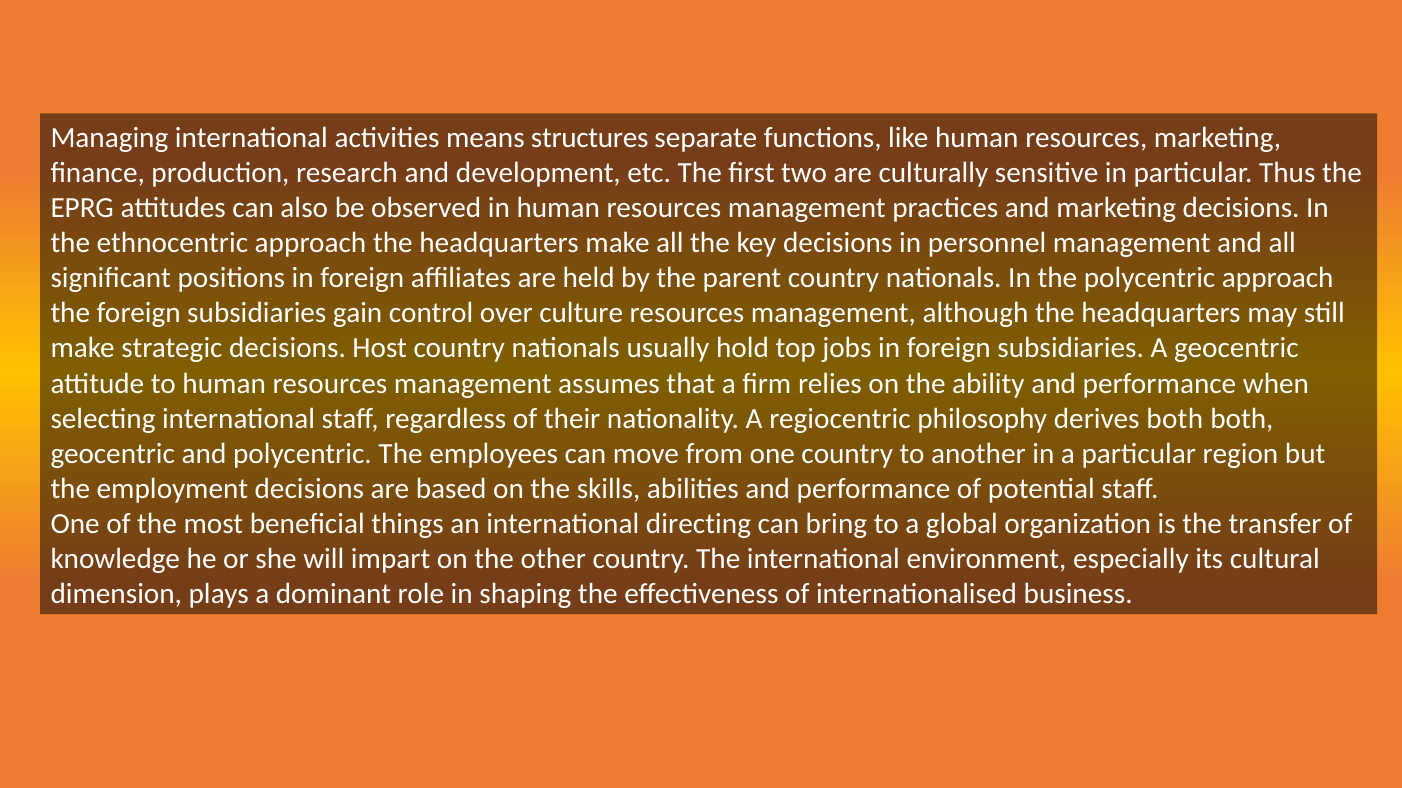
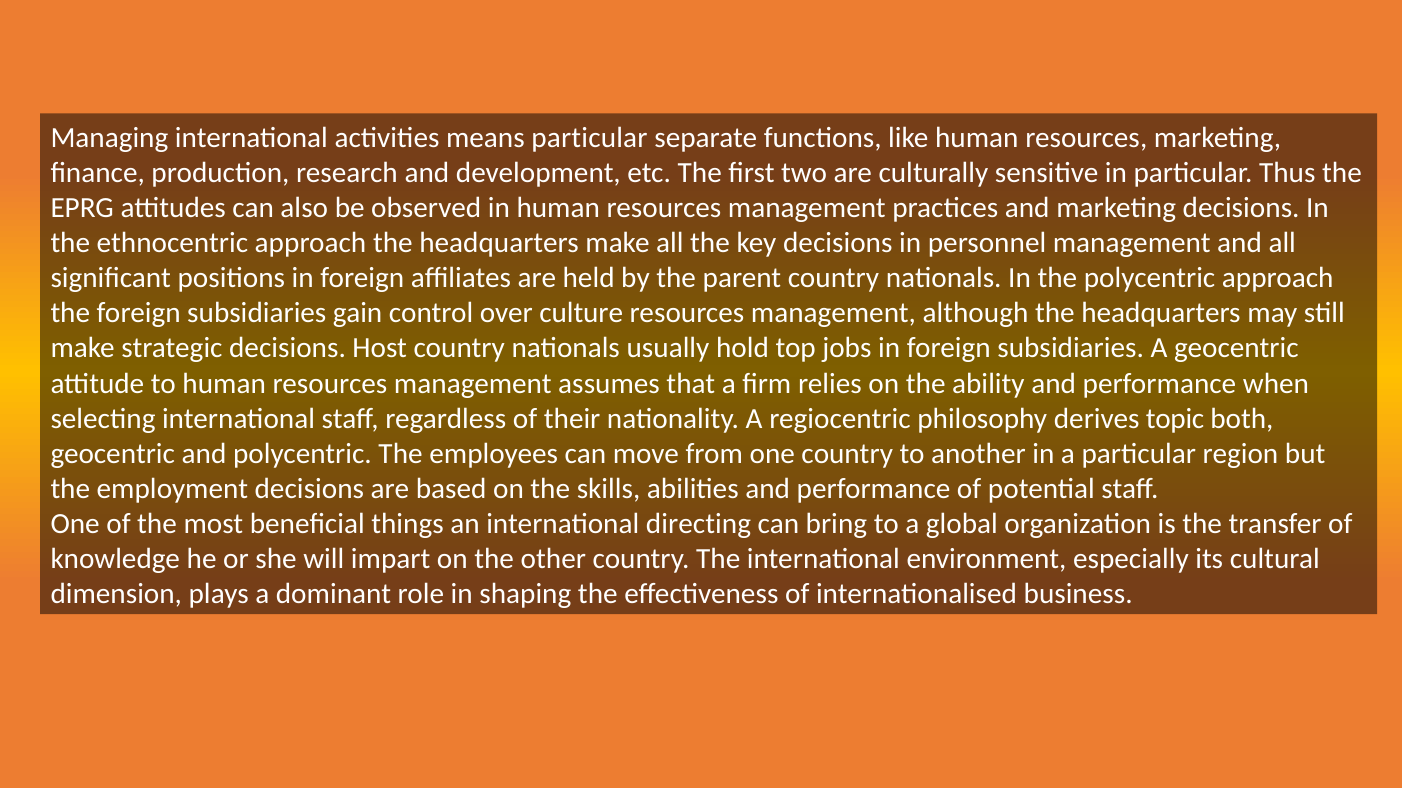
means structures: structures -> particular
derives both: both -> topic
